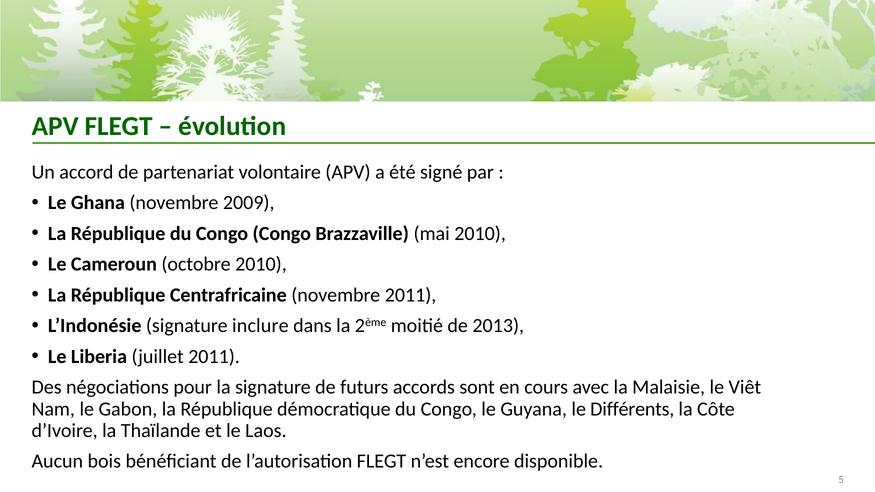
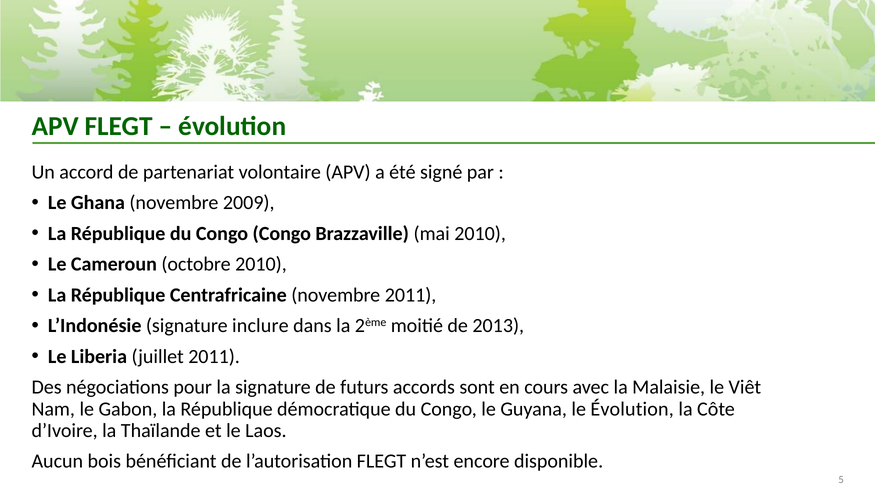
le Différents: Différents -> Évolution
